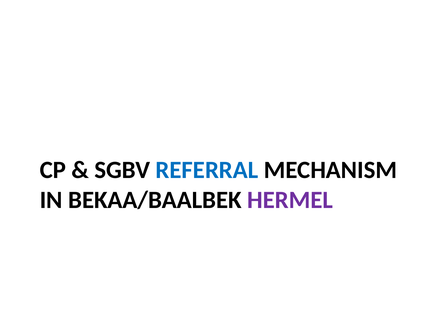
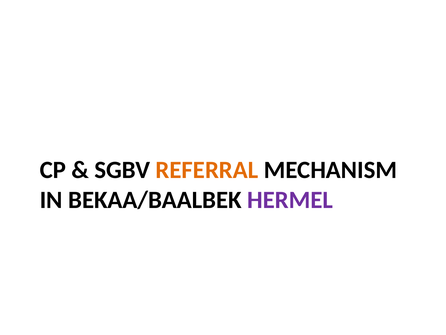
REFERRAL colour: blue -> orange
